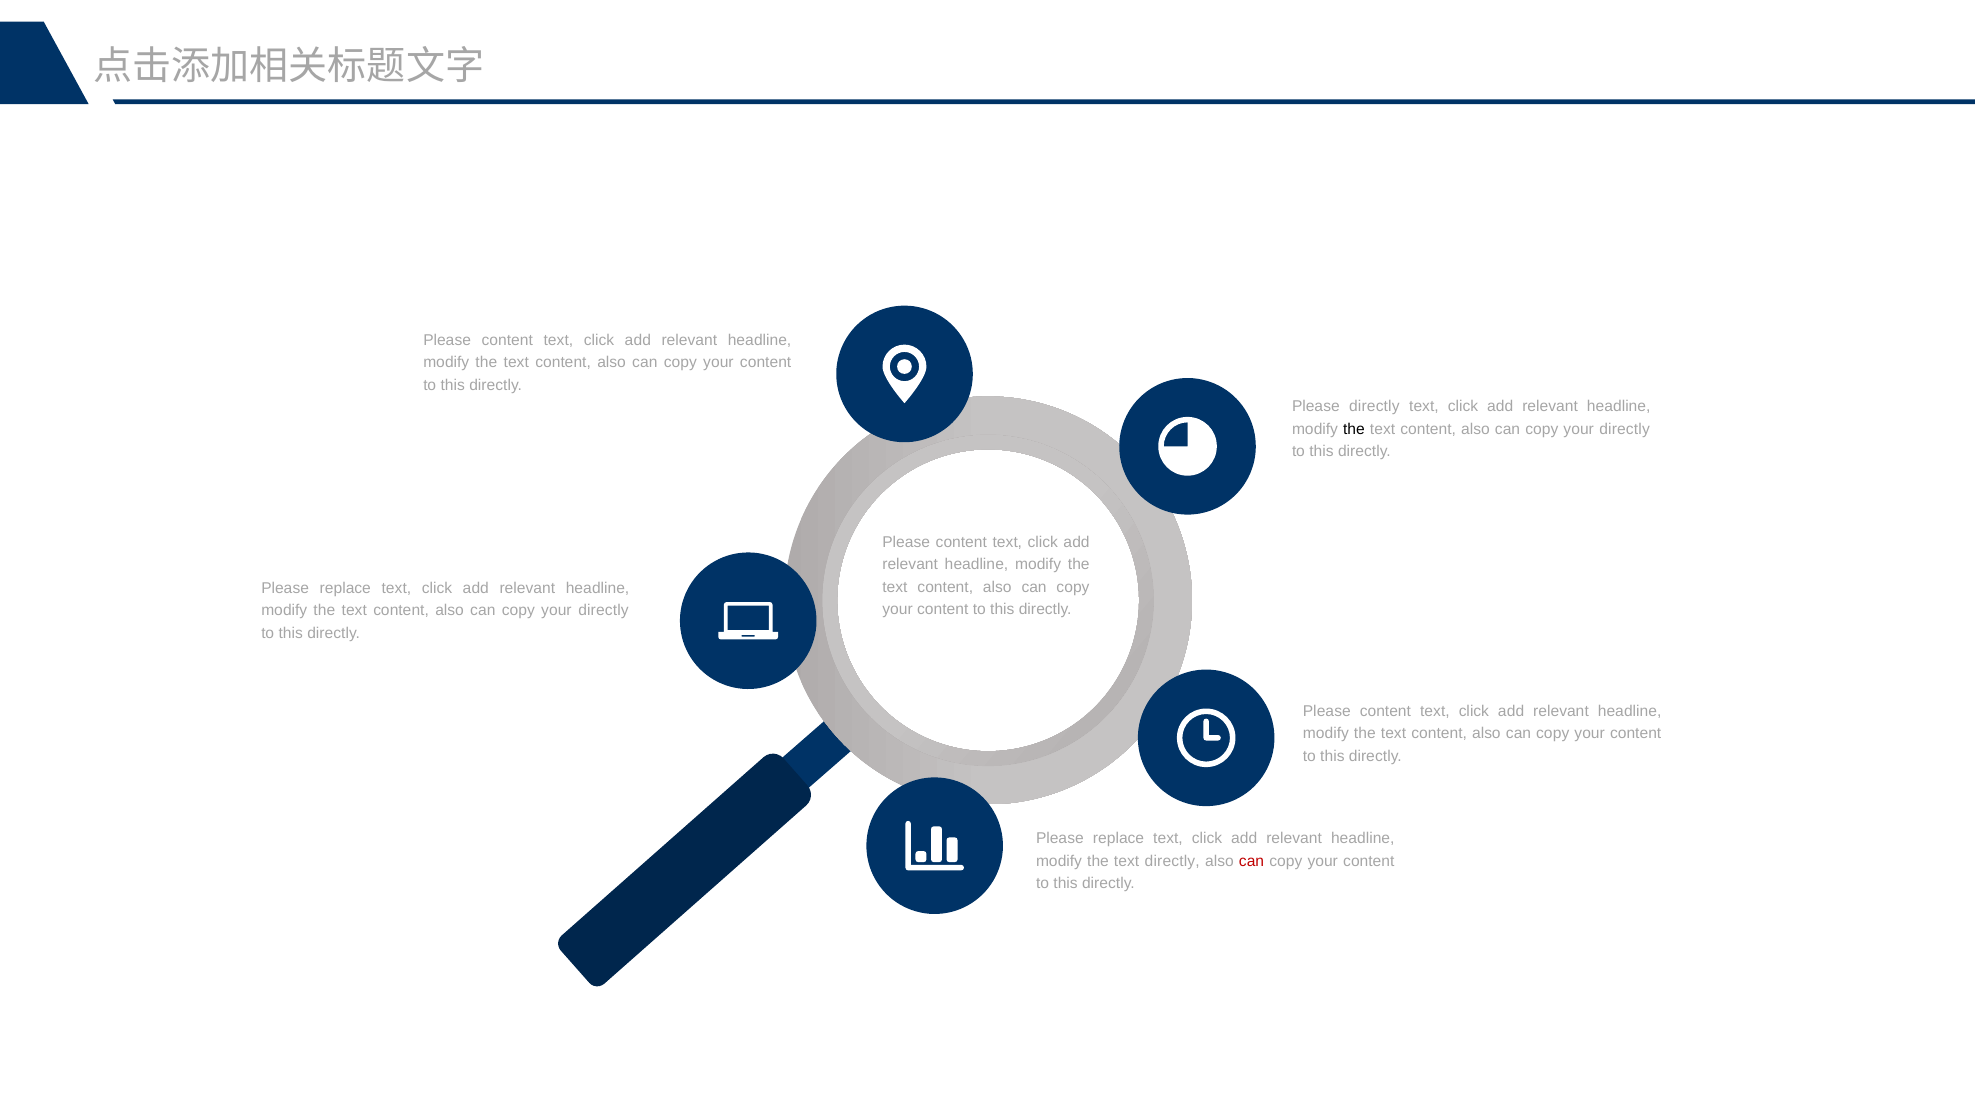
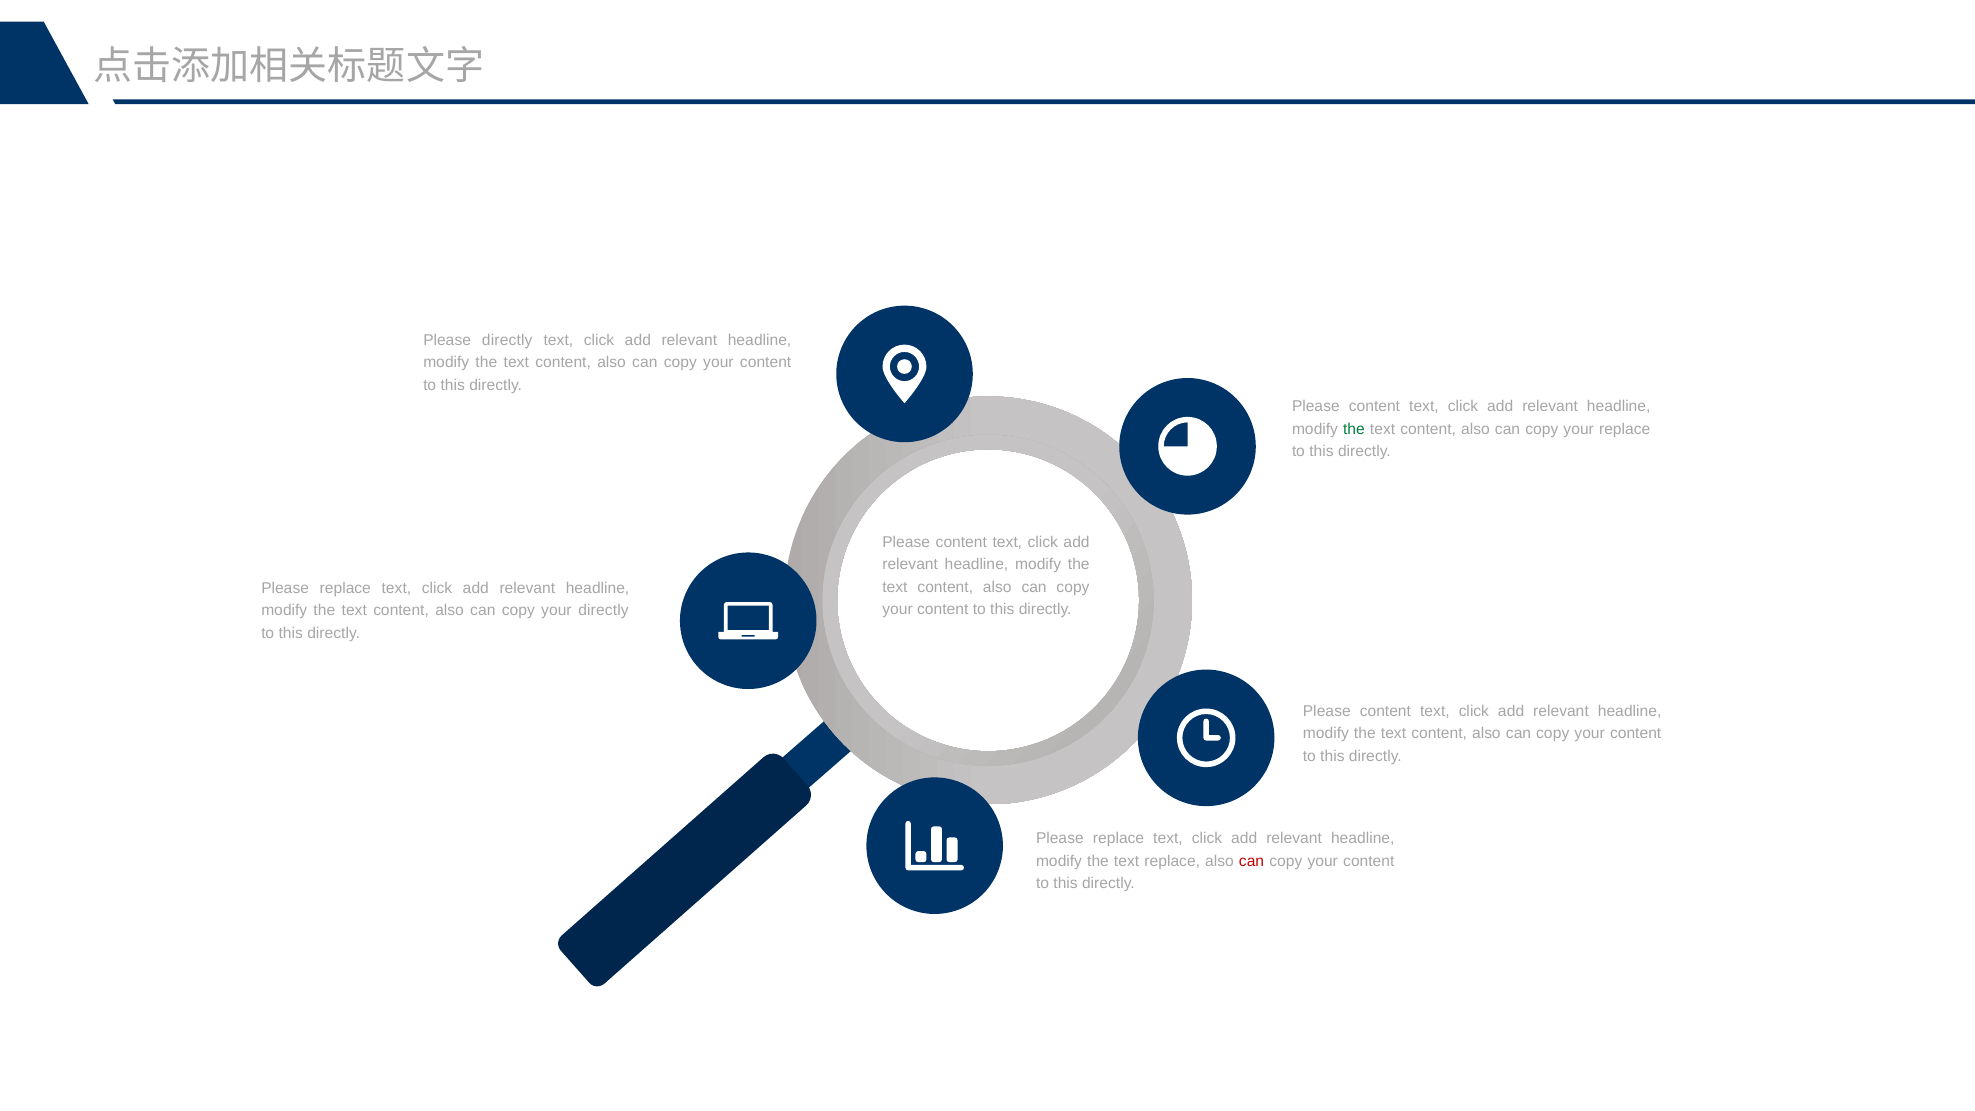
content at (507, 340): content -> directly
directly at (1374, 407): directly -> content
the at (1354, 429) colour: black -> green
directly at (1625, 429): directly -> replace
text directly: directly -> replace
